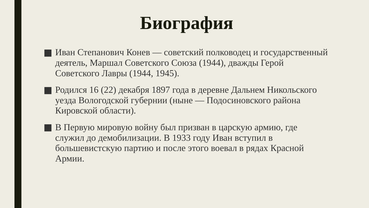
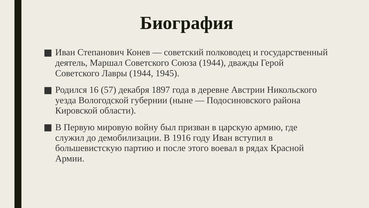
22: 22 -> 57
Дальнем: Дальнем -> Австрии
1933: 1933 -> 1916
